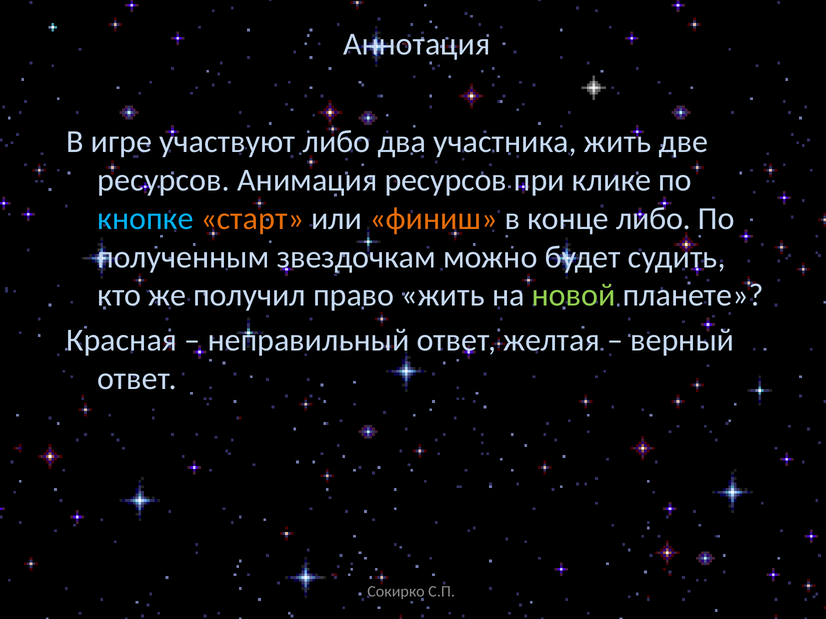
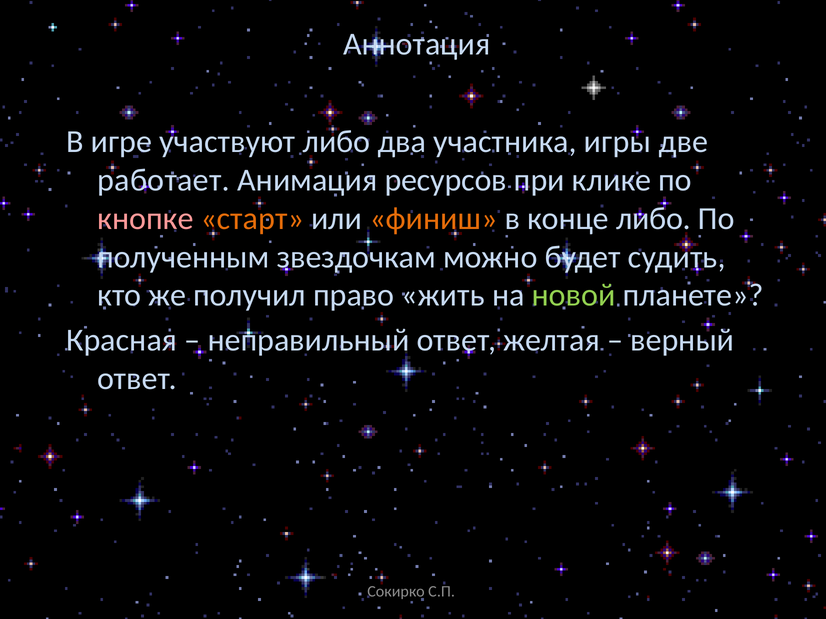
участника жить: жить -> игры
ресурсов at (164, 180): ресурсов -> работает
кнопке colour: light blue -> pink
